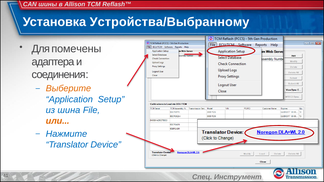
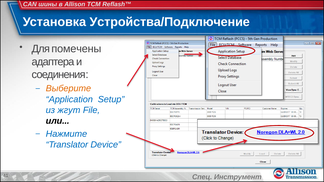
Устройства/Выбранному: Устройства/Выбранному -> Устройства/Подключение
шина: шина -> жгут
или colour: orange -> black
